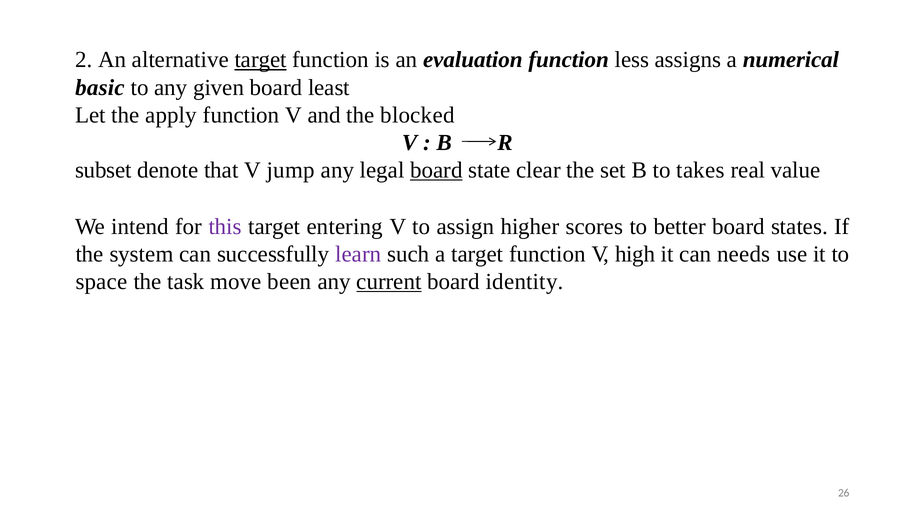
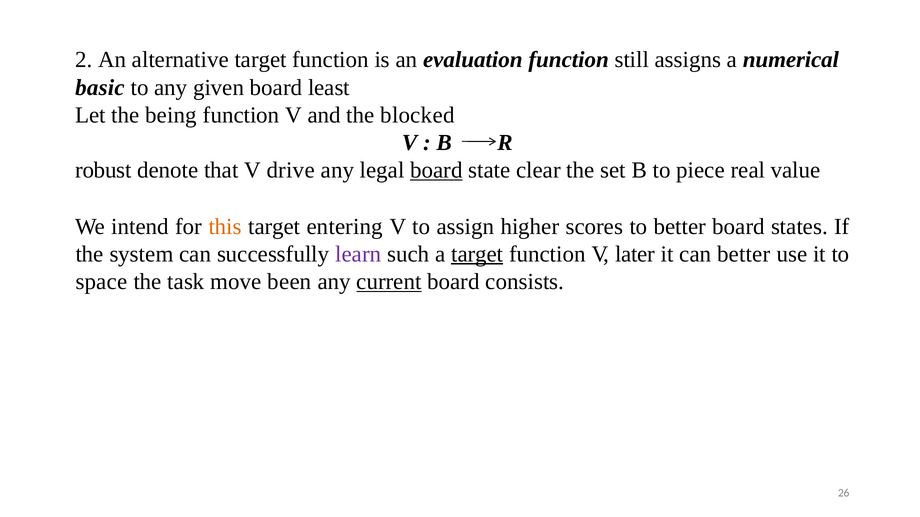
target at (261, 60) underline: present -> none
less: less -> still
apply: apply -> being
subset: subset -> robust
jump: jump -> drive
takes: takes -> piece
this colour: purple -> orange
target at (477, 254) underline: none -> present
high: high -> later
can needs: needs -> better
identity: identity -> consists
